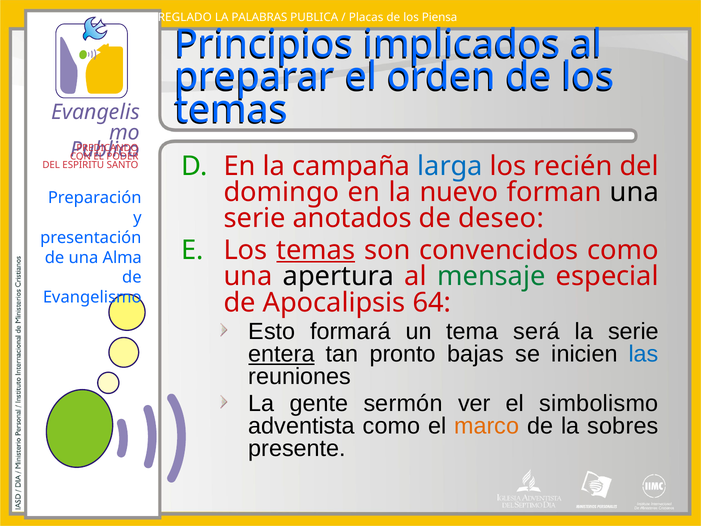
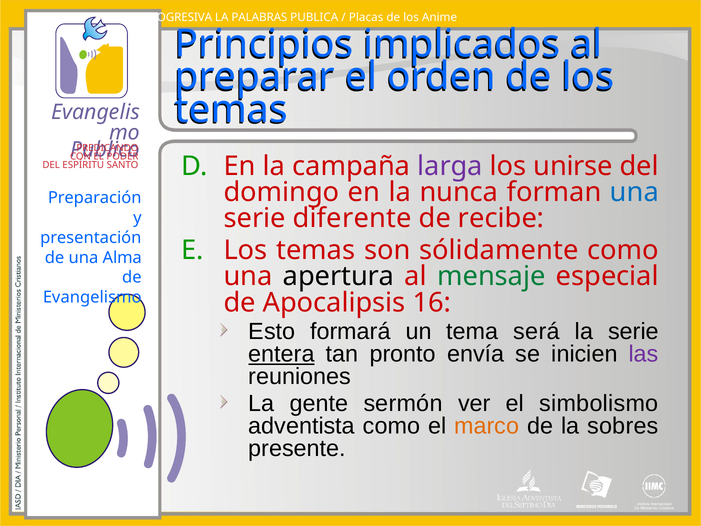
ARREGLADO: ARREGLADO -> PROGRESIVA
Piensa: Piensa -> Anime
larga colour: blue -> purple
recién: recién -> unirse
nuevo: nuevo -> nunca
una at (634, 192) colour: black -> blue
anotados: anotados -> diferente
deseo: deseo -> recibe
temas at (316, 250) underline: present -> none
convencidos: convencidos -> sólidamente
64: 64 -> 16
bajas: bajas -> envía
las colour: blue -> purple
